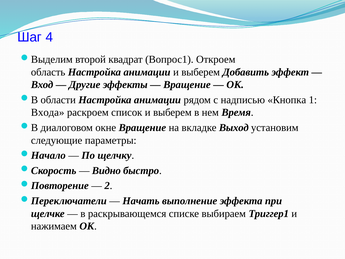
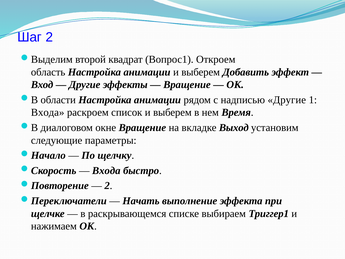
Шаг 4: 4 -> 2
надписью Кнопка: Кнопка -> Другие
Видно at (106, 170): Видно -> Входа
